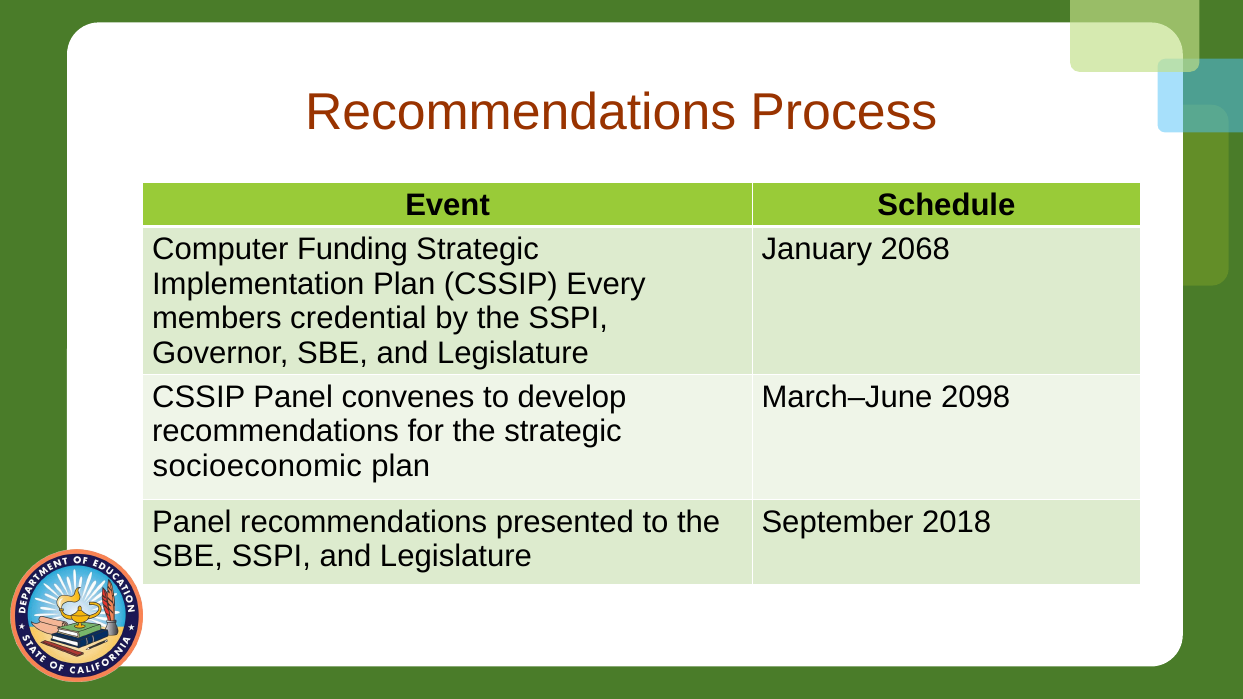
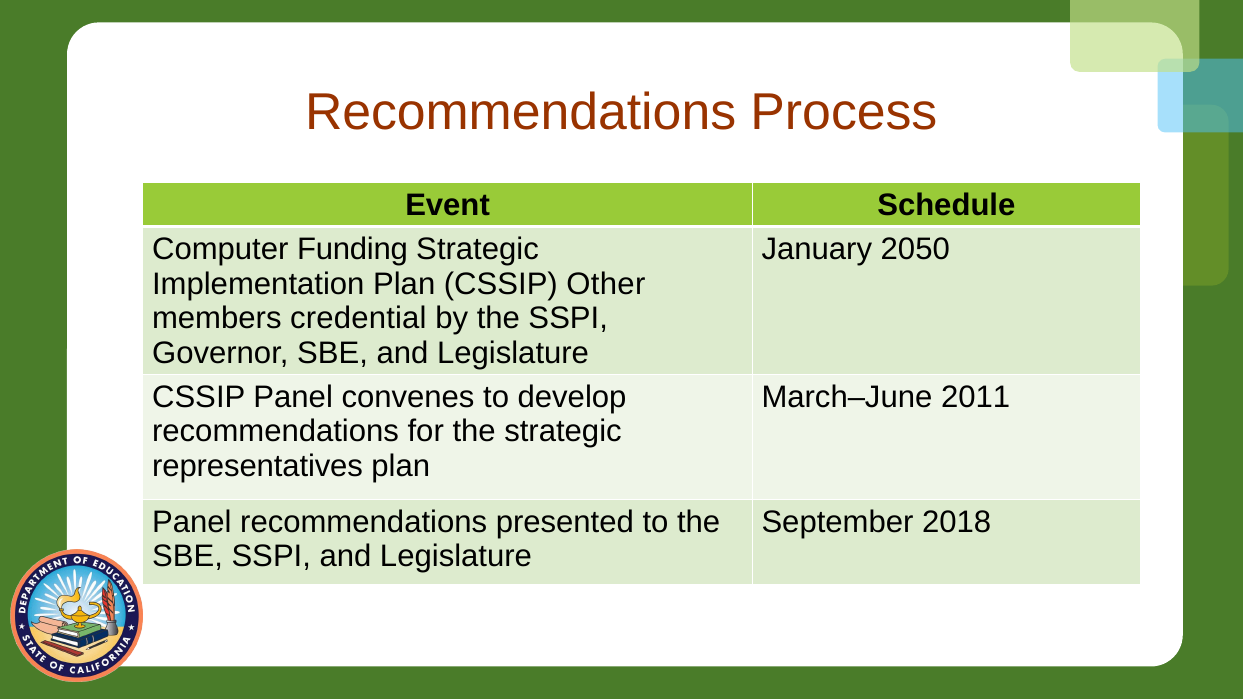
2068: 2068 -> 2050
Every: Every -> Other
2098: 2098 -> 2011
socioeconomic: socioeconomic -> representatives
